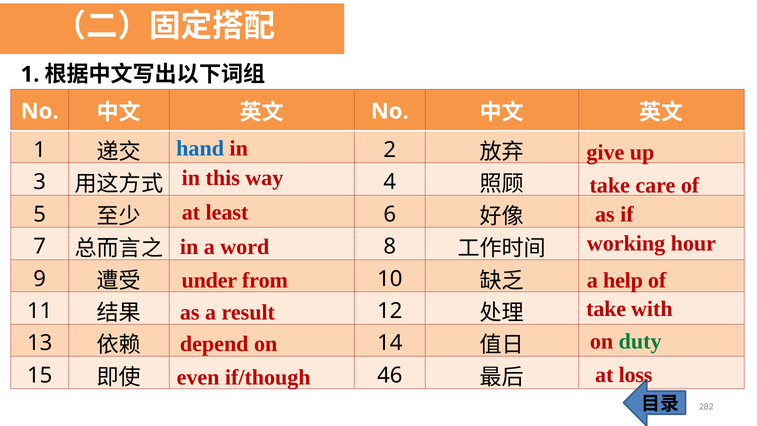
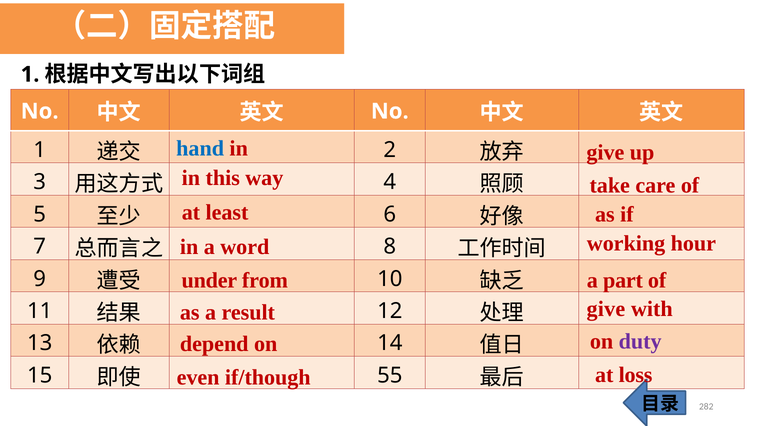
help: help -> part
result take: take -> give
duty colour: green -> purple
46: 46 -> 55
